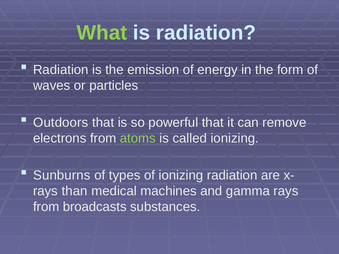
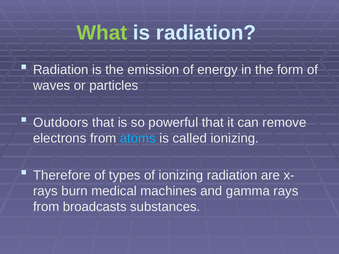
atoms colour: light green -> light blue
Sunburns: Sunburns -> Therefore
than: than -> burn
